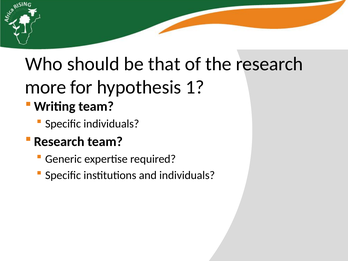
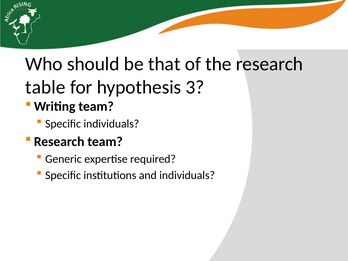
more: more -> table
1: 1 -> 3
